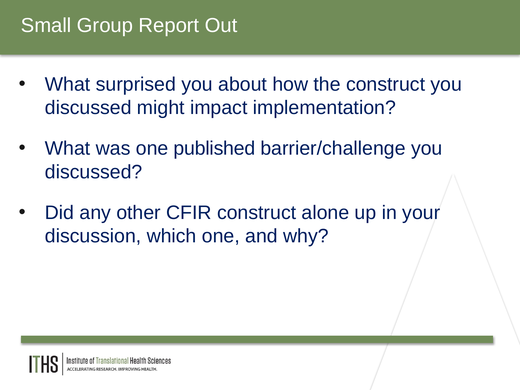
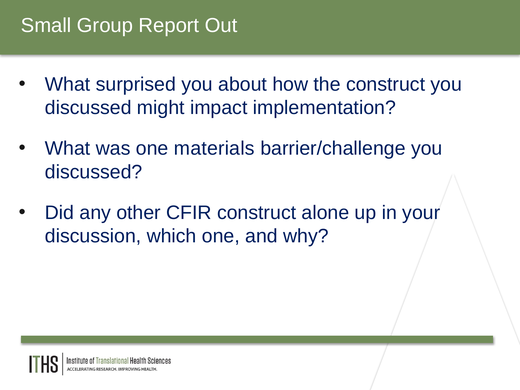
published: published -> materials
